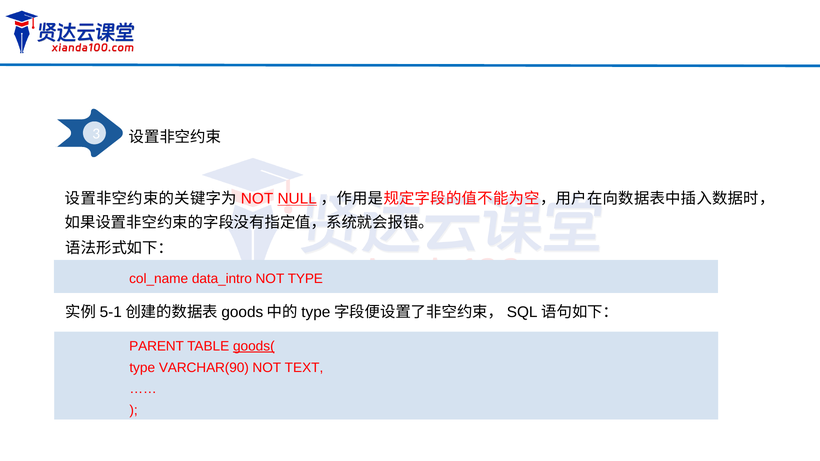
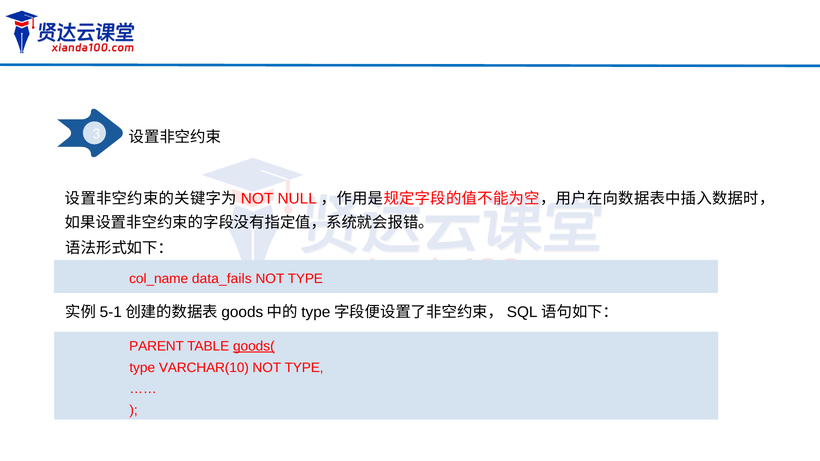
NULL underline: present -> none
data_intro: data_intro -> data_fails
VARCHAR(90: VARCHAR(90 -> VARCHAR(10
TEXT at (304, 368): TEXT -> TYPE
